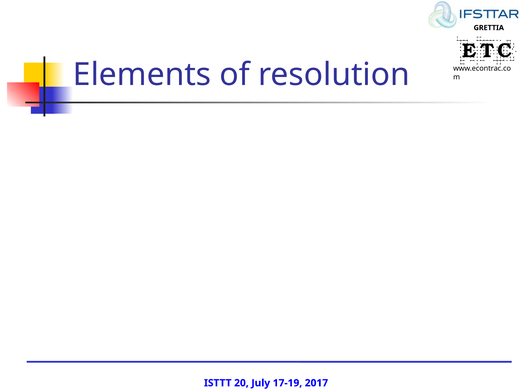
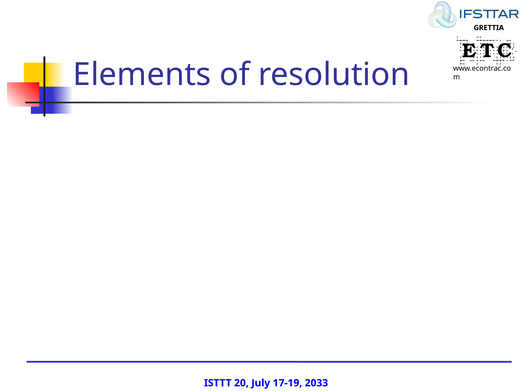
2017: 2017 -> 2033
